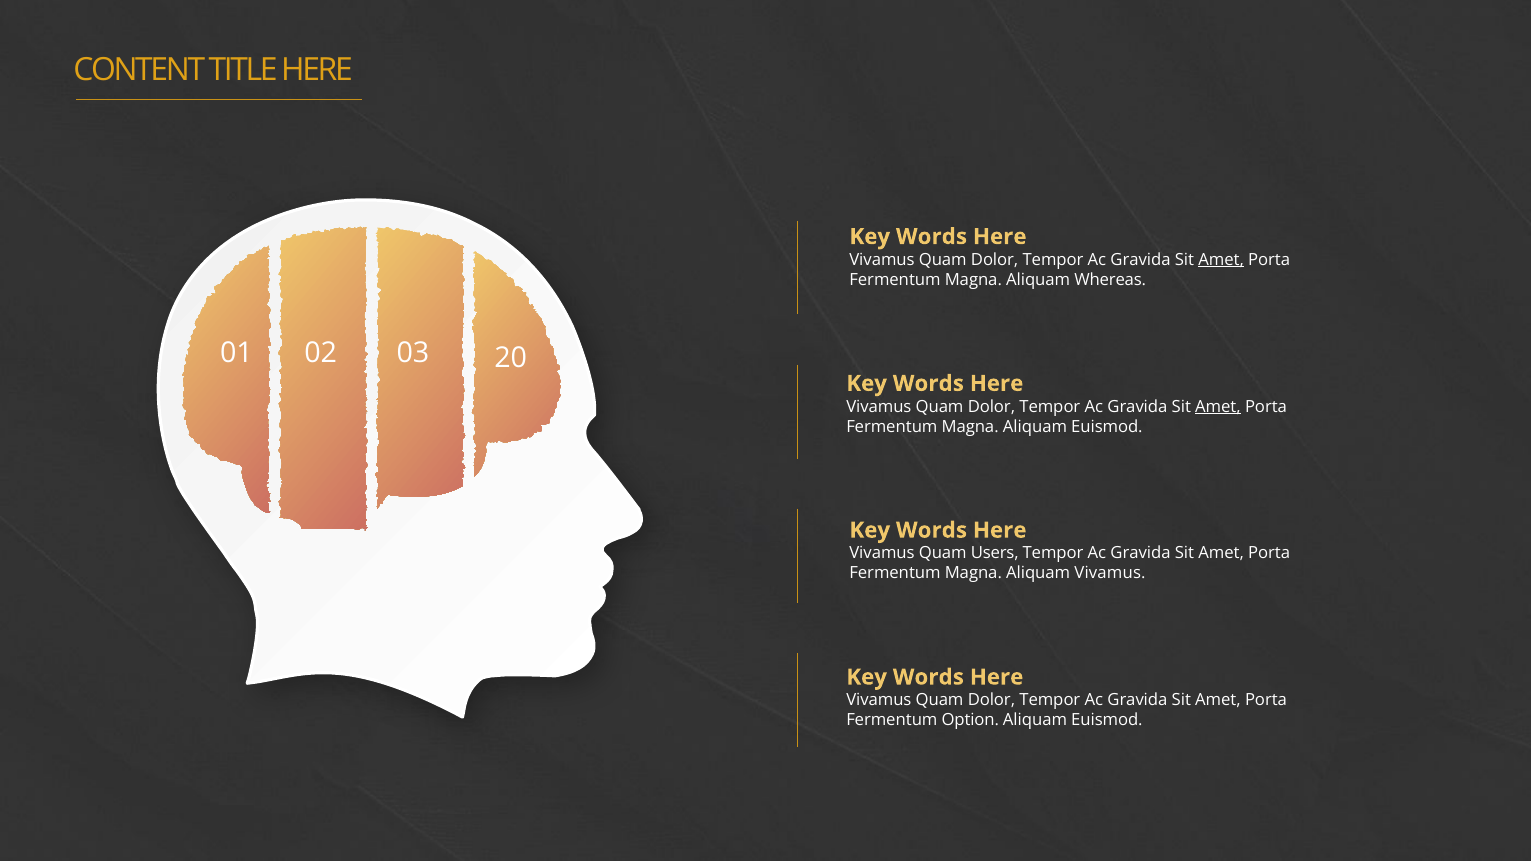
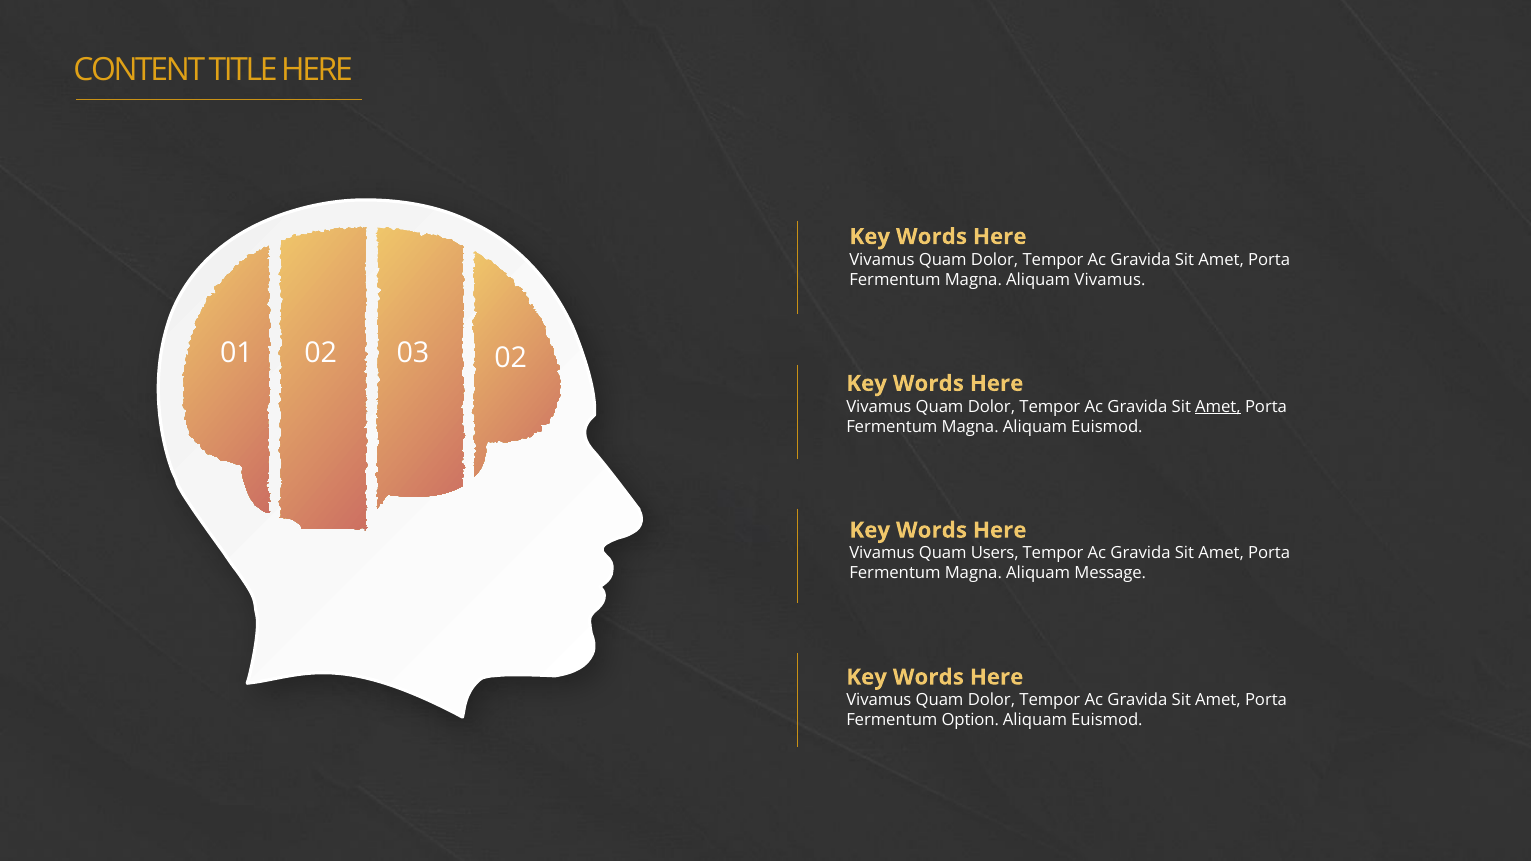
Amet at (1221, 260) underline: present -> none
Aliquam Whereas: Whereas -> Vivamus
03 20: 20 -> 02
Aliquam Vivamus: Vivamus -> Message
